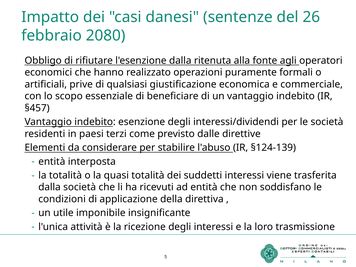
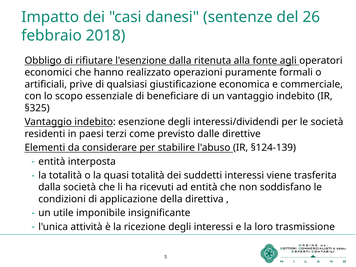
2080: 2080 -> 2018
§457: §457 -> §325
